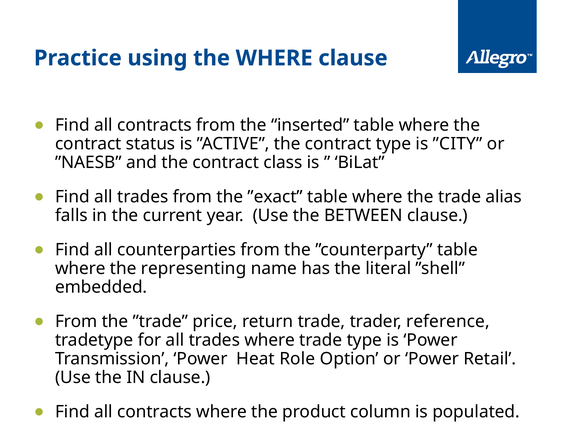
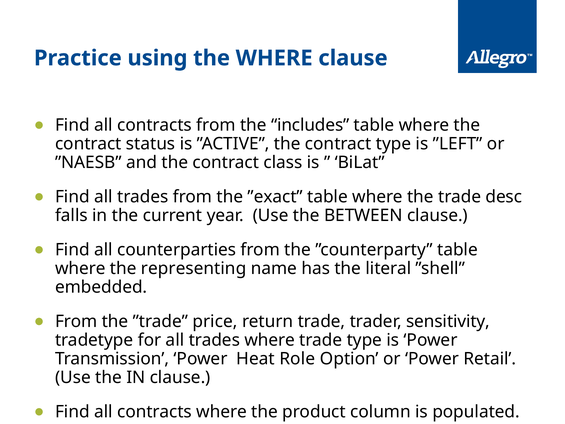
inserted: inserted -> includes
”CITY: ”CITY -> ”LEFT
alias: alias -> desc
reference: reference -> sensitivity
